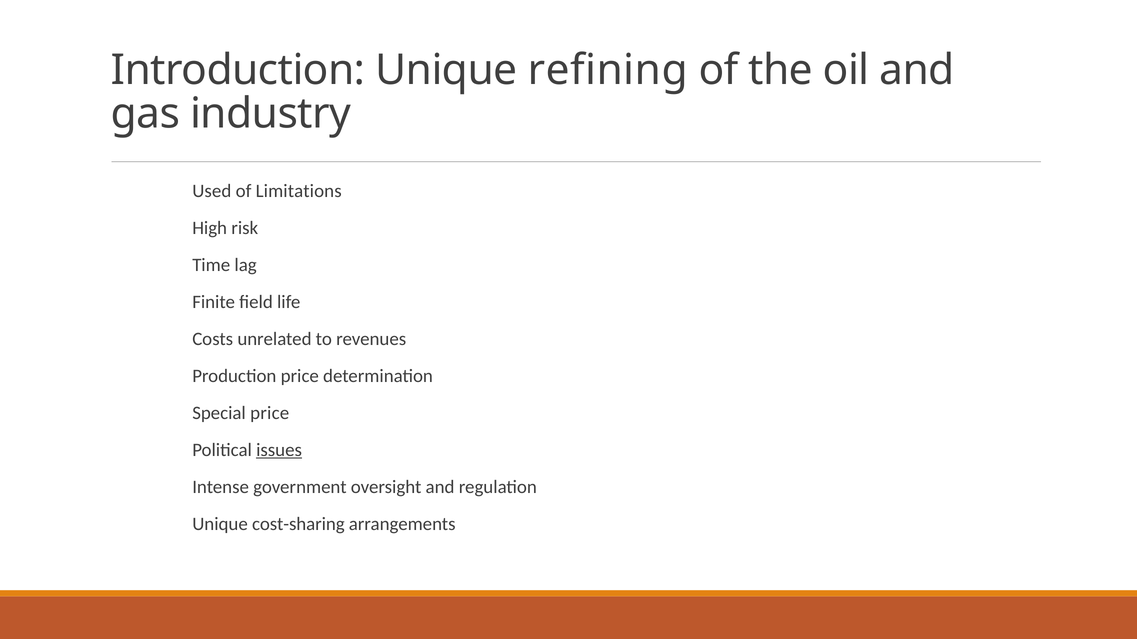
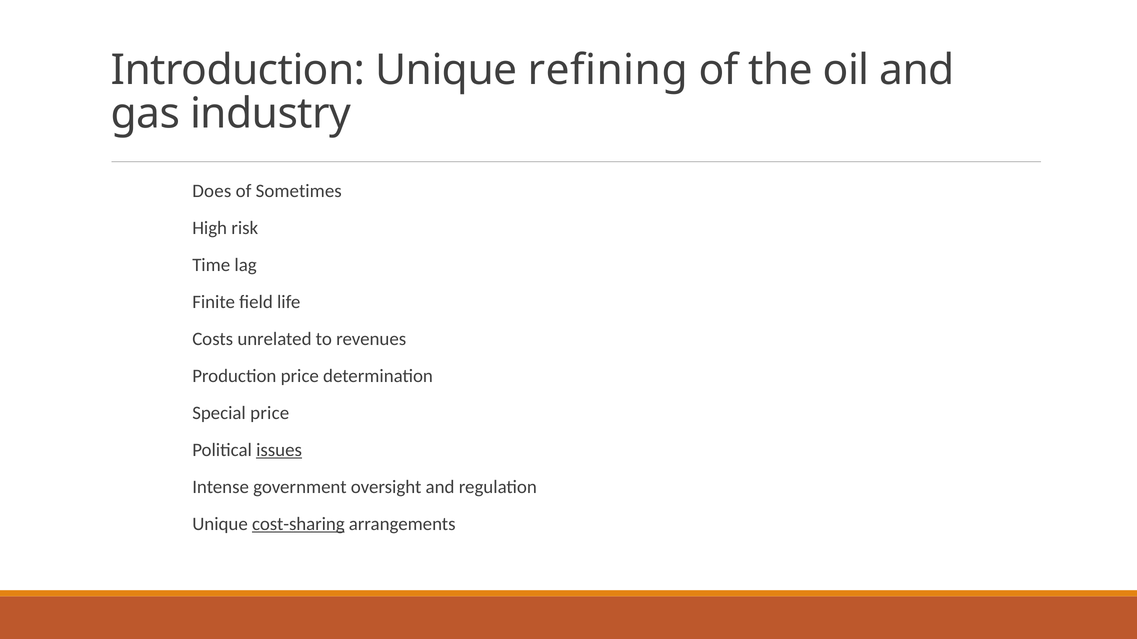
Used: Used -> Does
Limitations: Limitations -> Sometimes
cost-sharing underline: none -> present
